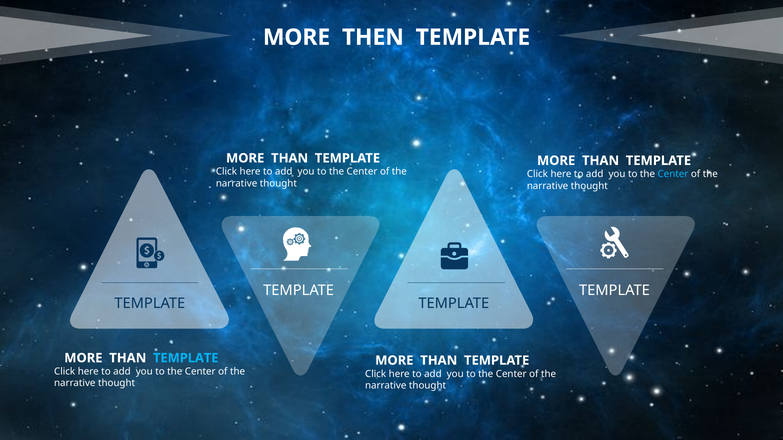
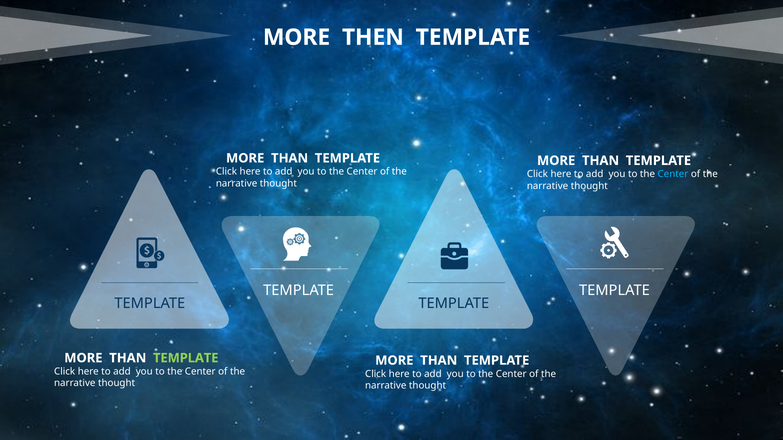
TEMPLATE at (186, 358) colour: light blue -> light green
